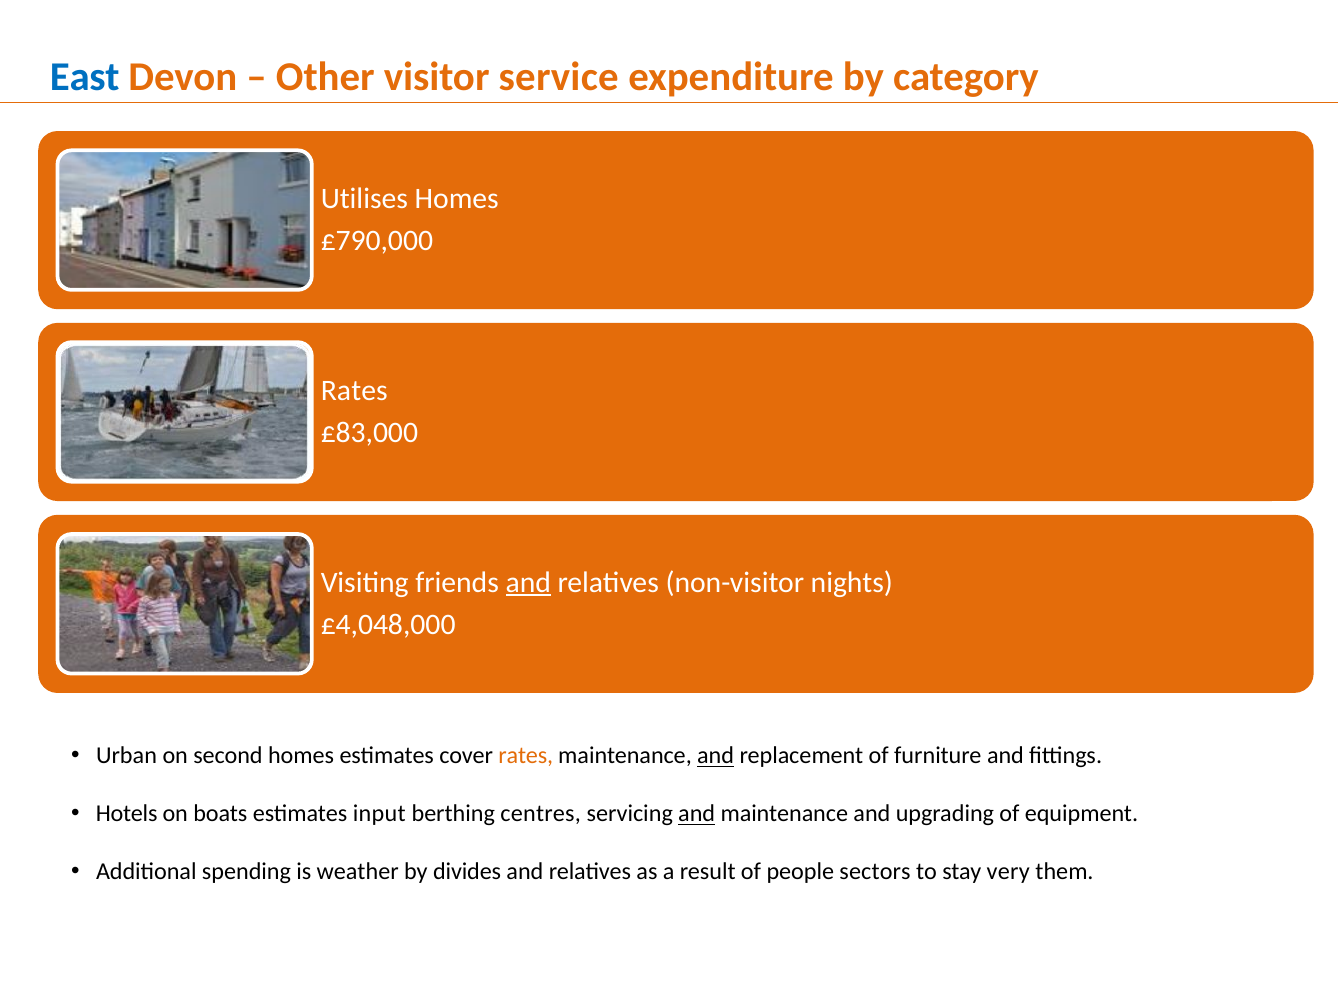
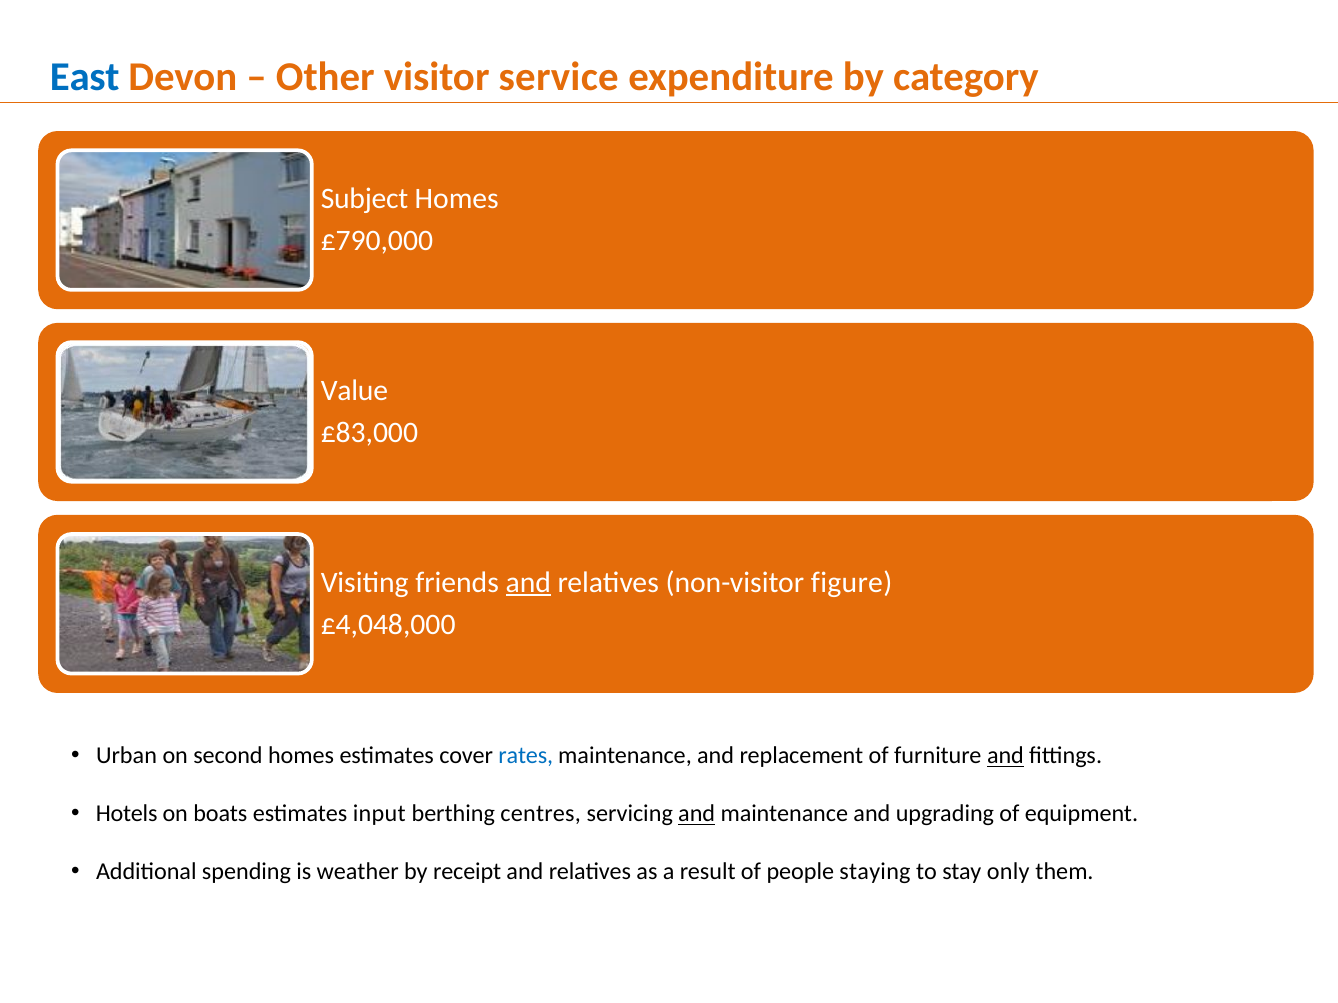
Utilises: Utilises -> Subject
Rates at (354, 391): Rates -> Value
nights: nights -> figure
rates at (526, 756) colour: orange -> blue
and at (716, 756) underline: present -> none
and at (1005, 756) underline: none -> present
divides: divides -> receipt
sectors: sectors -> staying
very: very -> only
